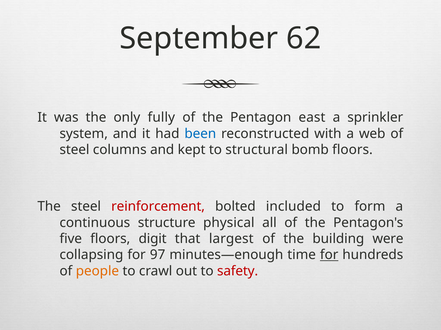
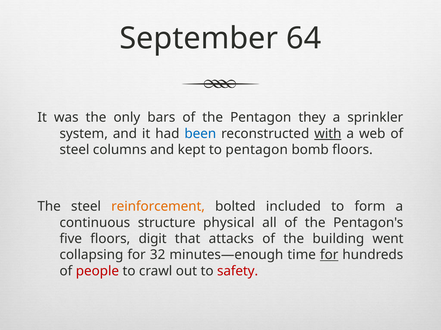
62: 62 -> 64
fully: fully -> bars
east: east -> they
with underline: none -> present
to structural: structural -> pentagon
reinforcement colour: red -> orange
largest: largest -> attacks
were: were -> went
97: 97 -> 32
people colour: orange -> red
